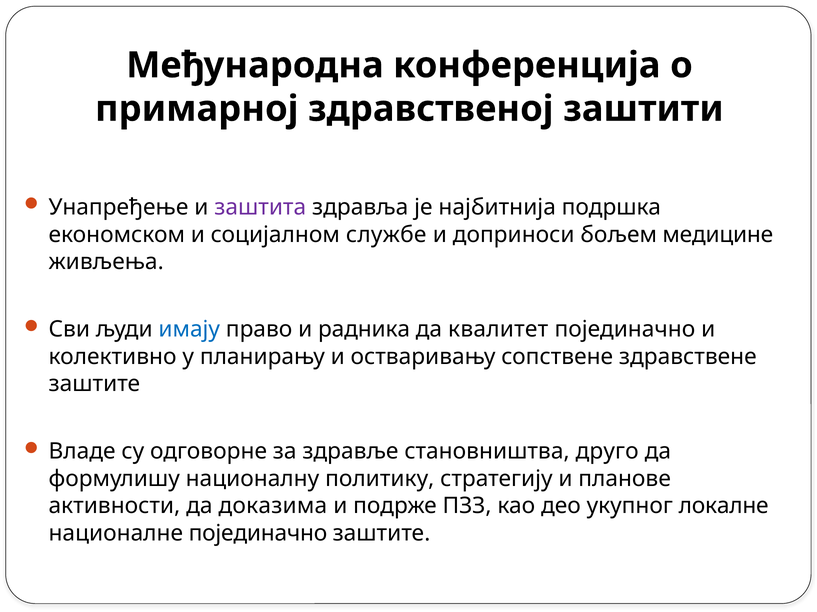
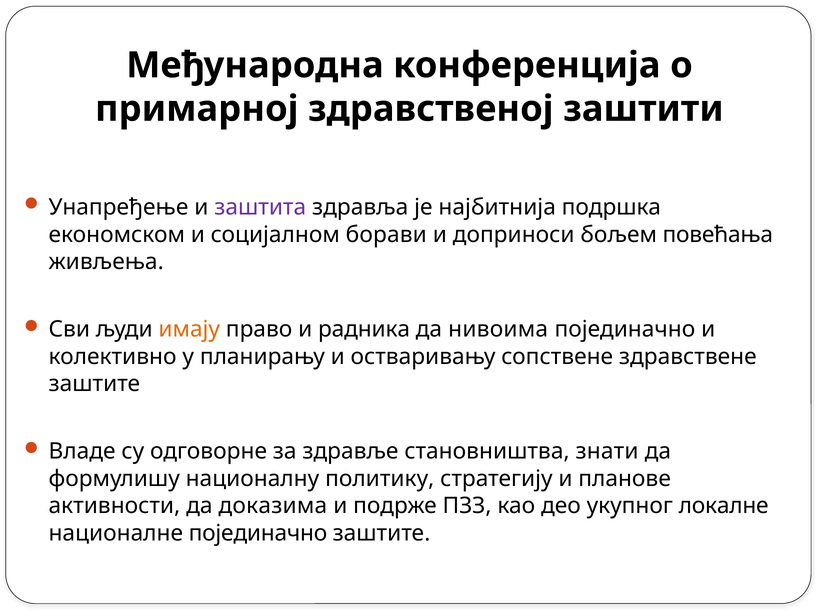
службе: службе -> борави
медицине: медицине -> повећања
имају colour: blue -> orange
квалитет: квалитет -> нивоима
друго: друго -> знати
